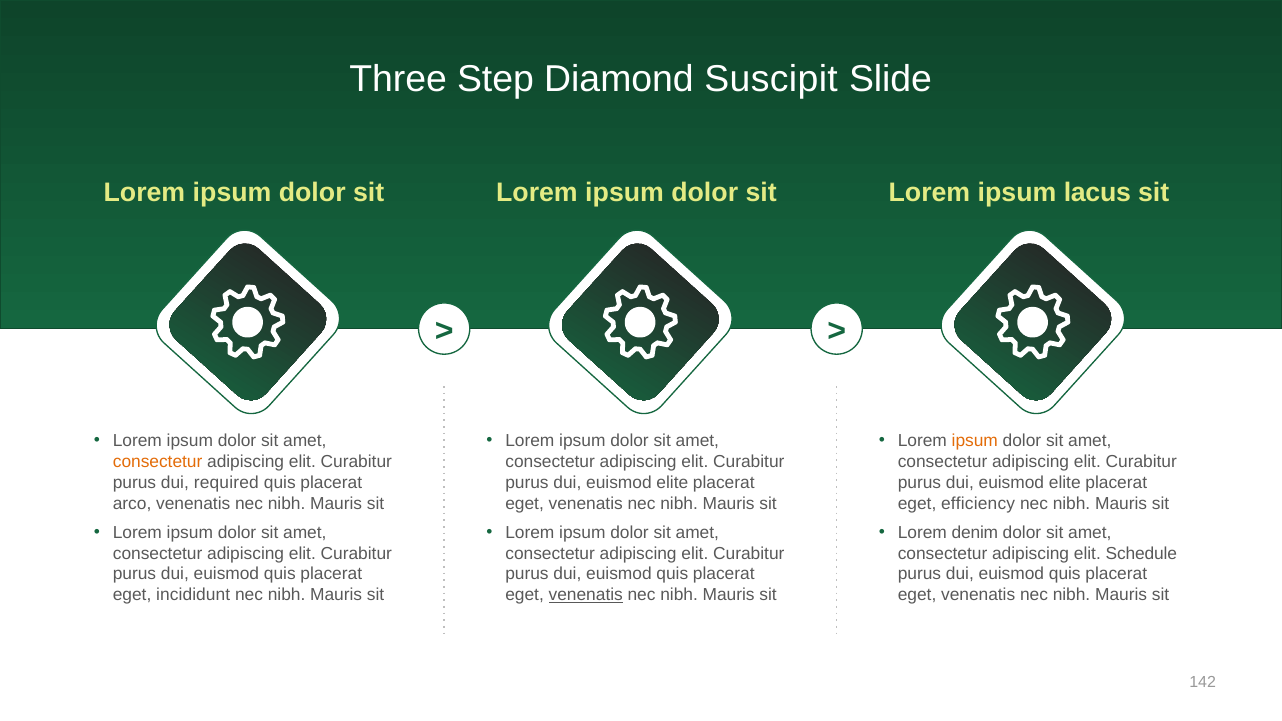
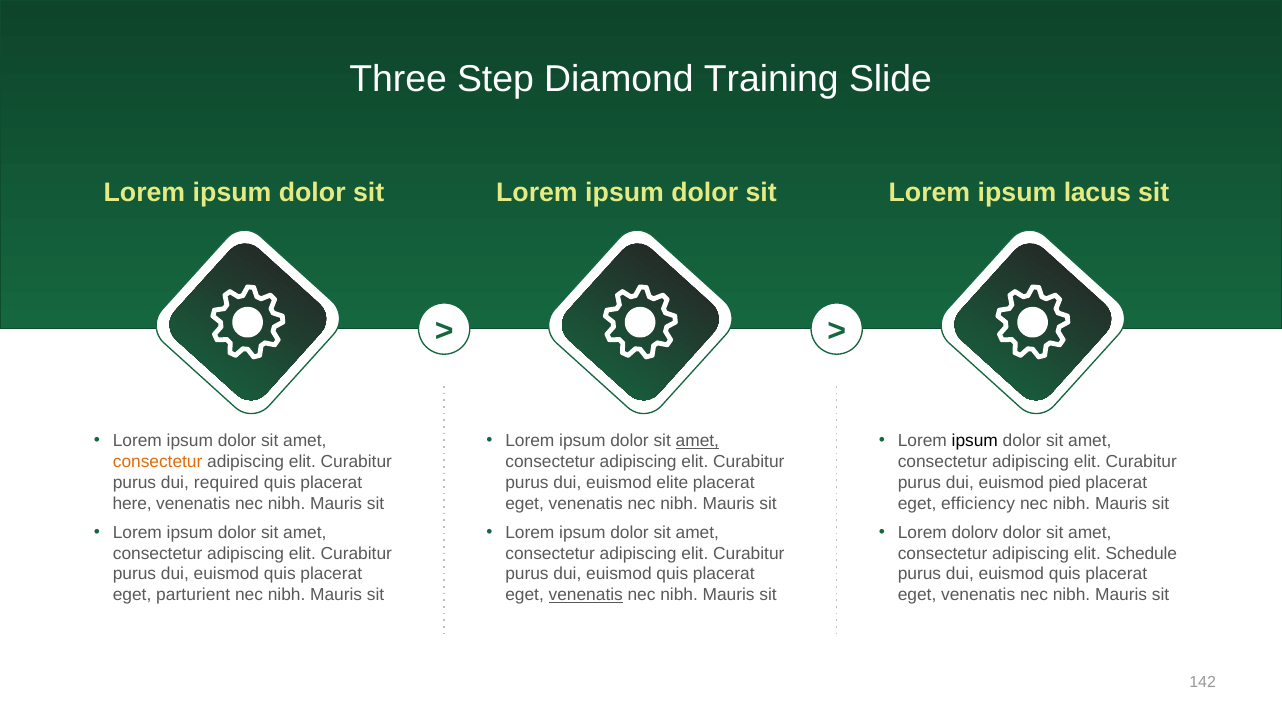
Suscipit: Suscipit -> Training
amet at (697, 441) underline: none -> present
ipsum at (975, 441) colour: orange -> black
elite at (1065, 483): elite -> pied
arco: arco -> here
denim: denim -> dolorv
incididunt: incididunt -> parturient
